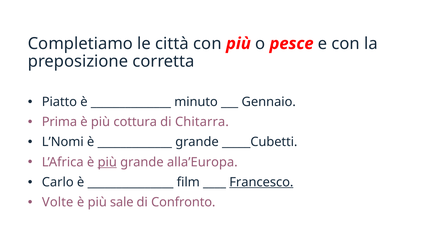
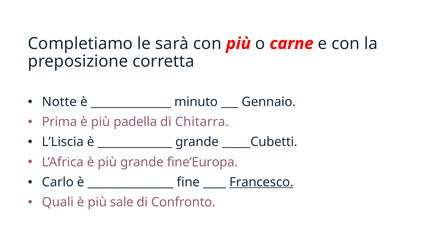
città: città -> sarà
pesce: pesce -> carne
Piatto: Piatto -> Notte
cottura: cottura -> padella
L’Nomi: L’Nomi -> L’Liscia
più at (107, 162) underline: present -> none
alla’Europa: alla’Europa -> fine’Europa
film: film -> fine
Volte: Volte -> Quali
